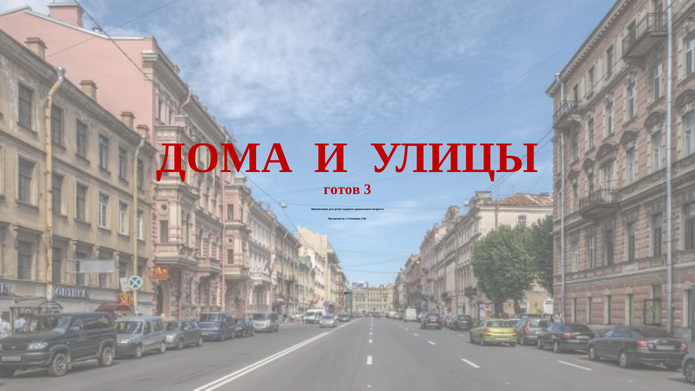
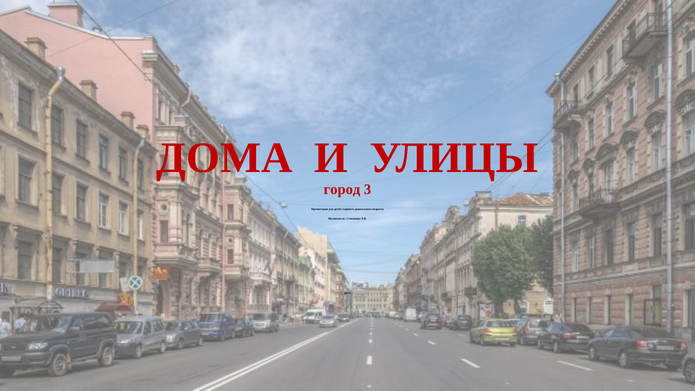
готов: готов -> город
